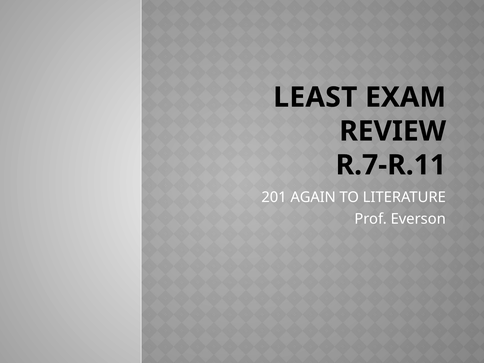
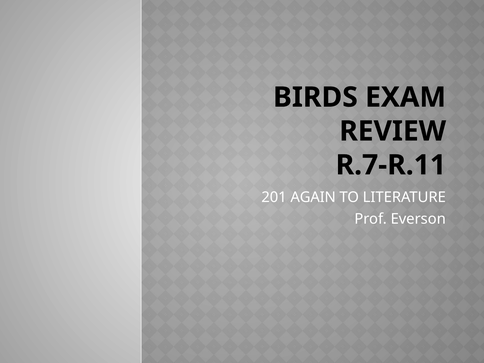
LEAST: LEAST -> BIRDS
